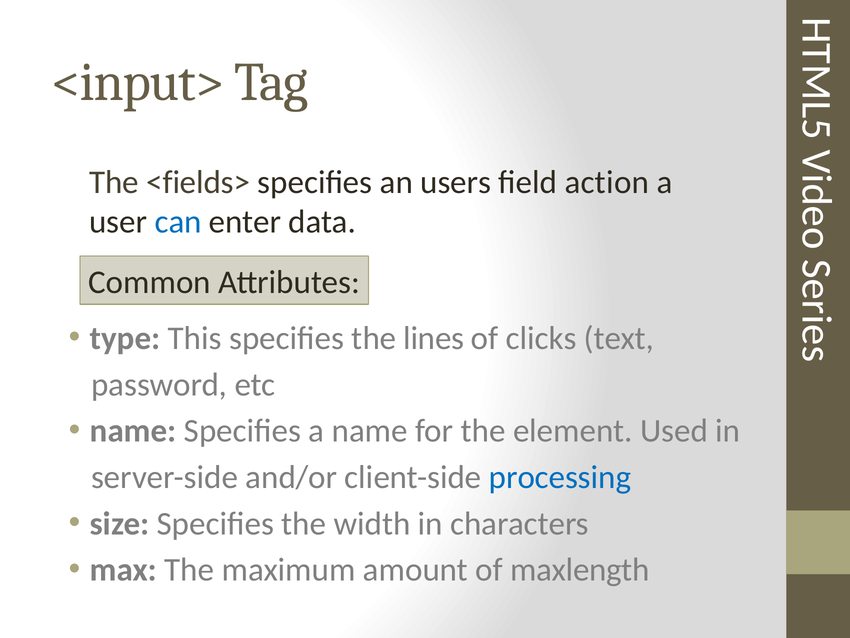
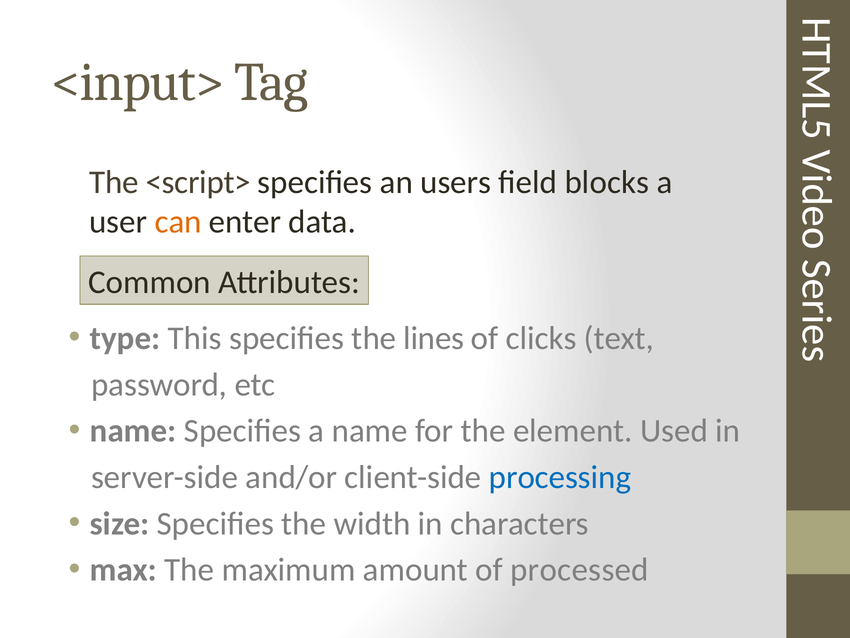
<fields>: <fields> -> <script>
action: action -> blocks
can colour: blue -> orange
maxlength: maxlength -> processed
